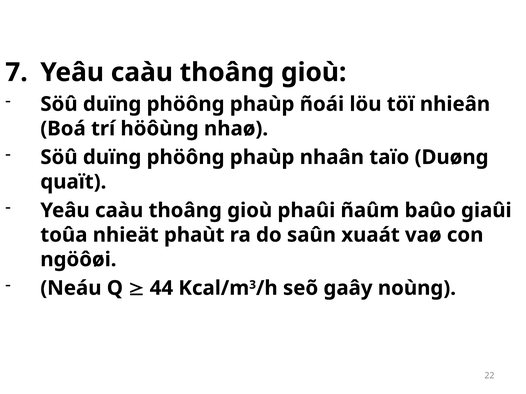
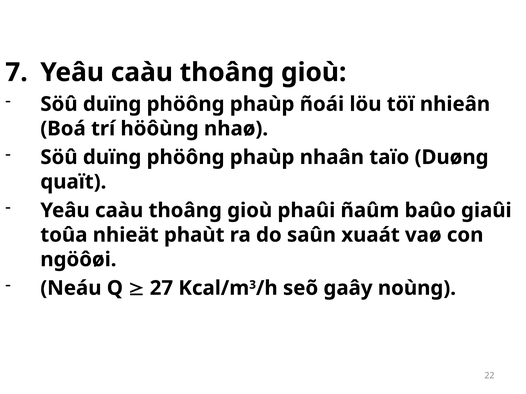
44: 44 -> 27
